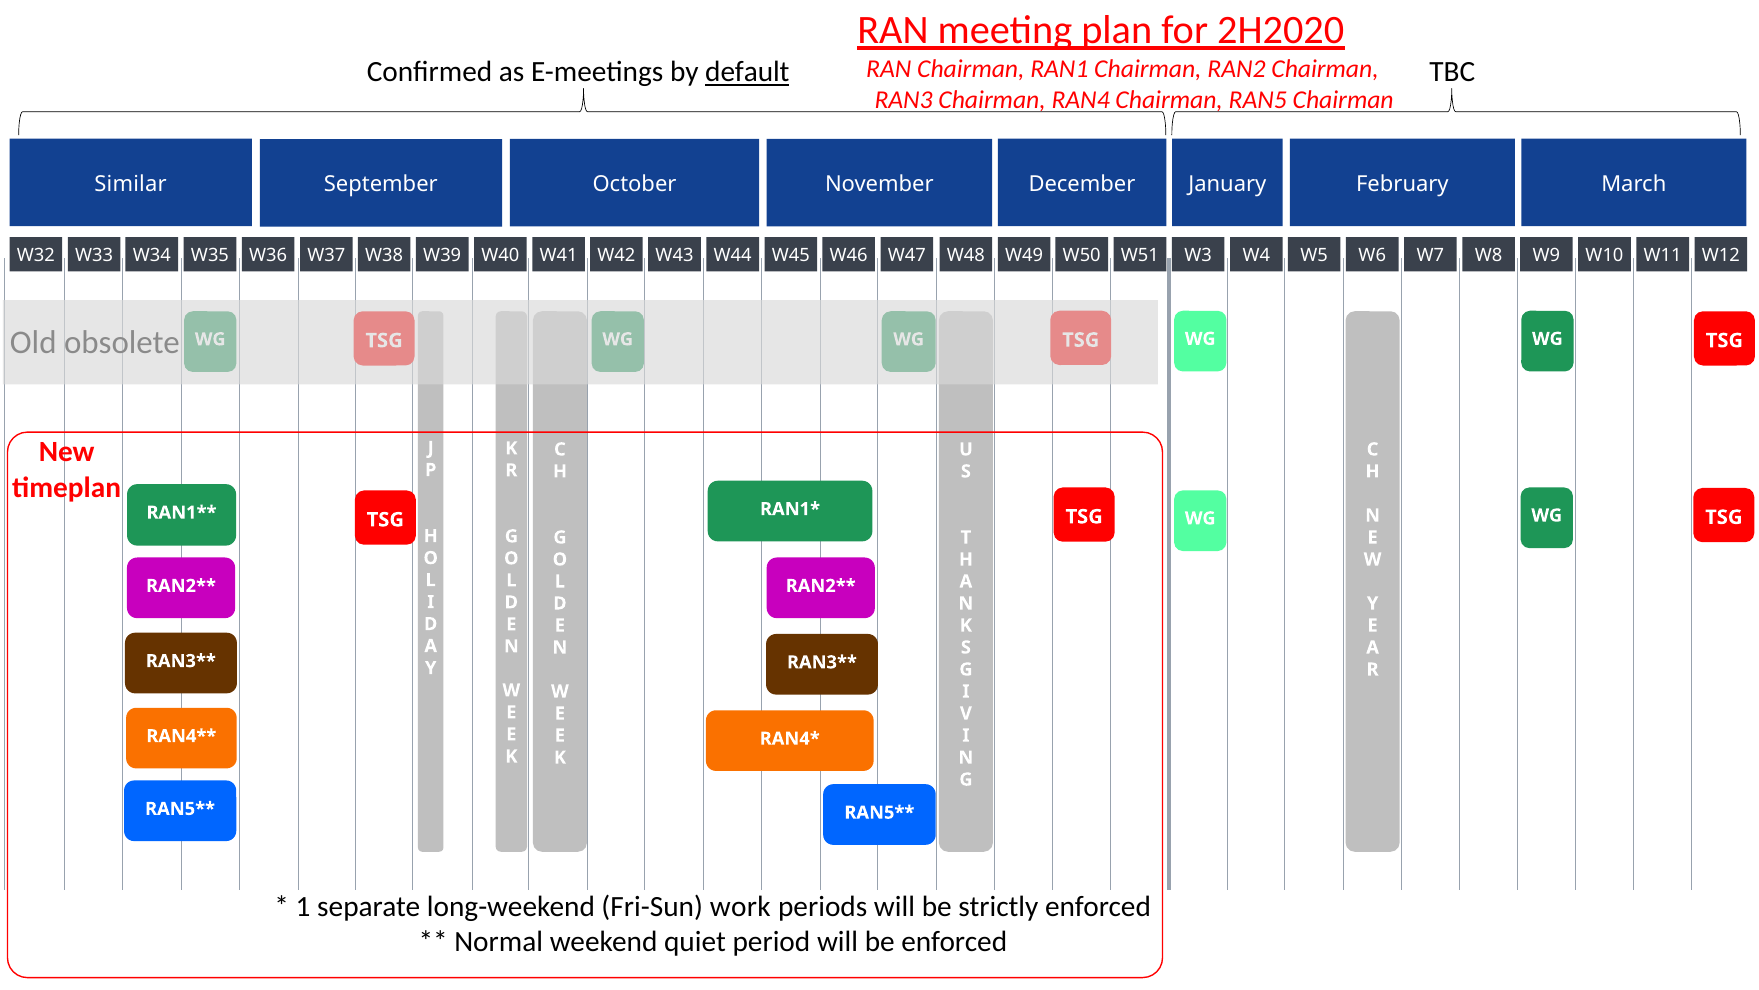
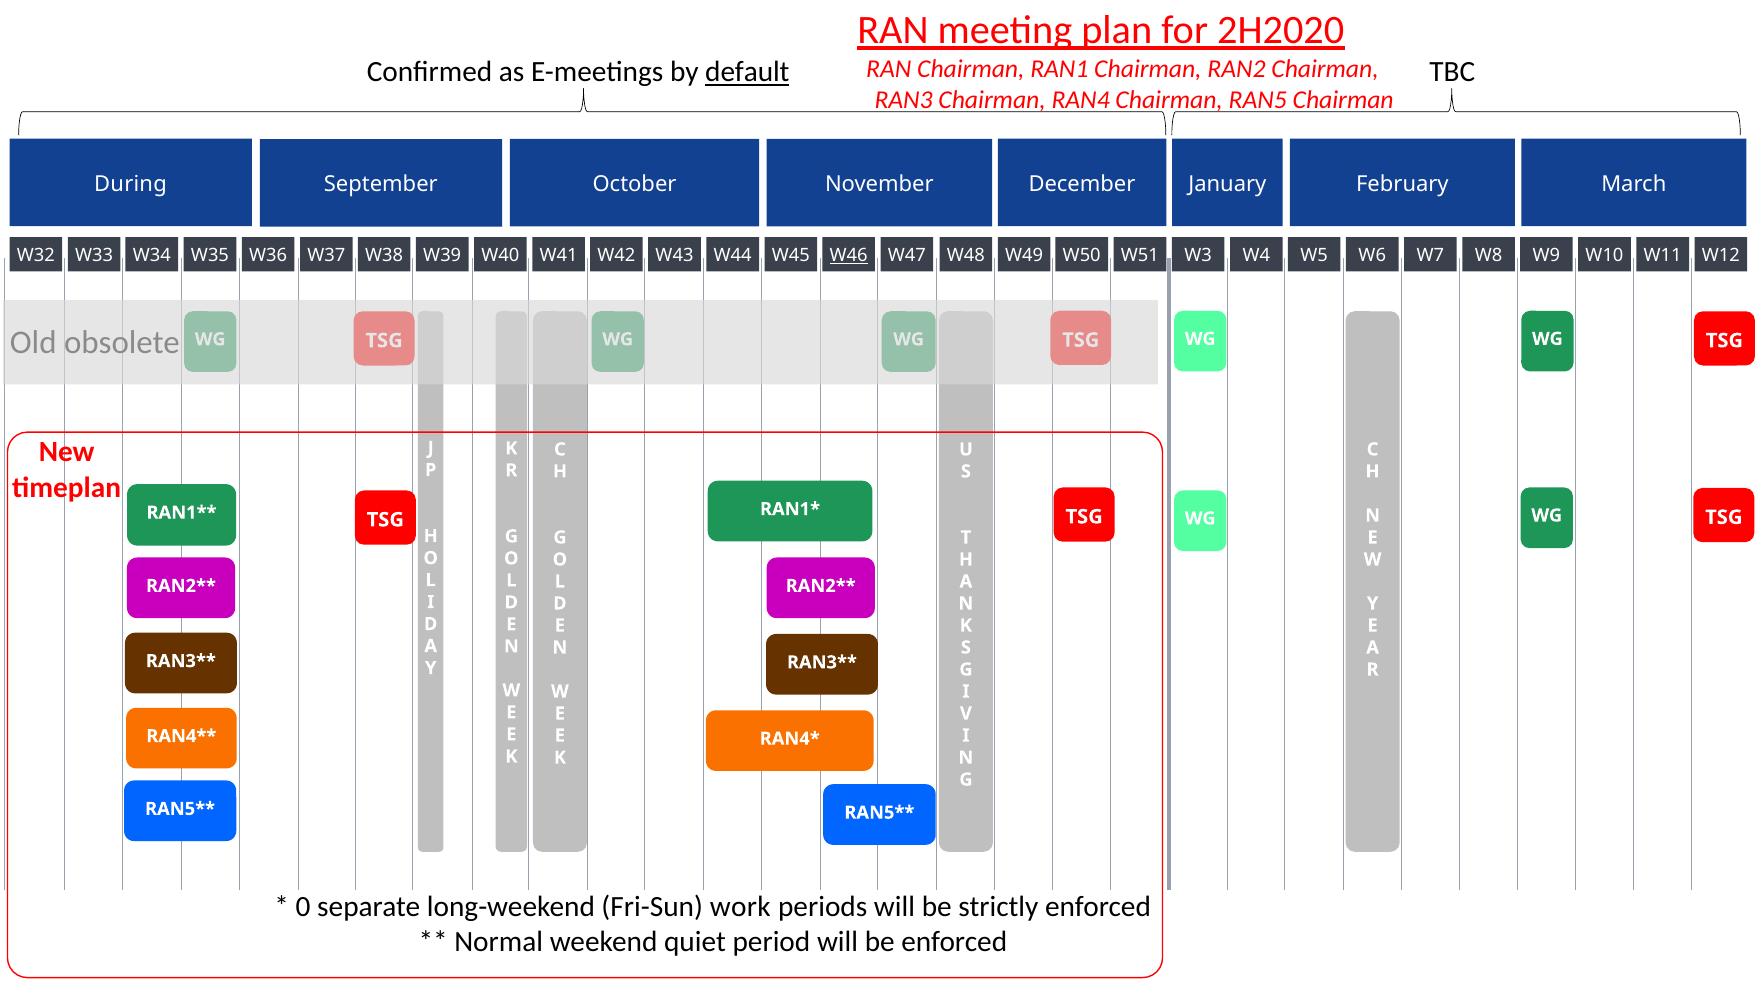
Similar: Similar -> During
W46 underline: none -> present
1: 1 -> 0
